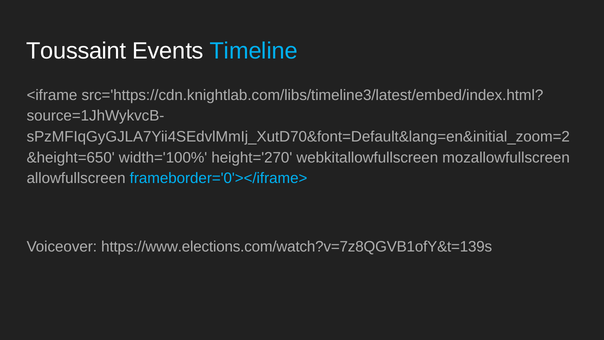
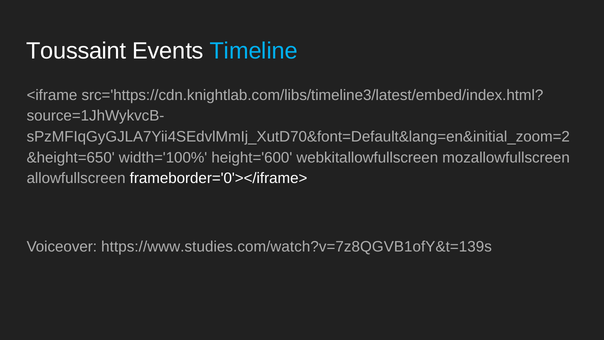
height='270: height='270 -> height='600
frameborder='0'></iframe> colour: light blue -> white
https://www.elections.com/watch?v=7z8QGVB1ofY&t=139s: https://www.elections.com/watch?v=7z8QGVB1ofY&t=139s -> https://www.studies.com/watch?v=7z8QGVB1ofY&t=139s
